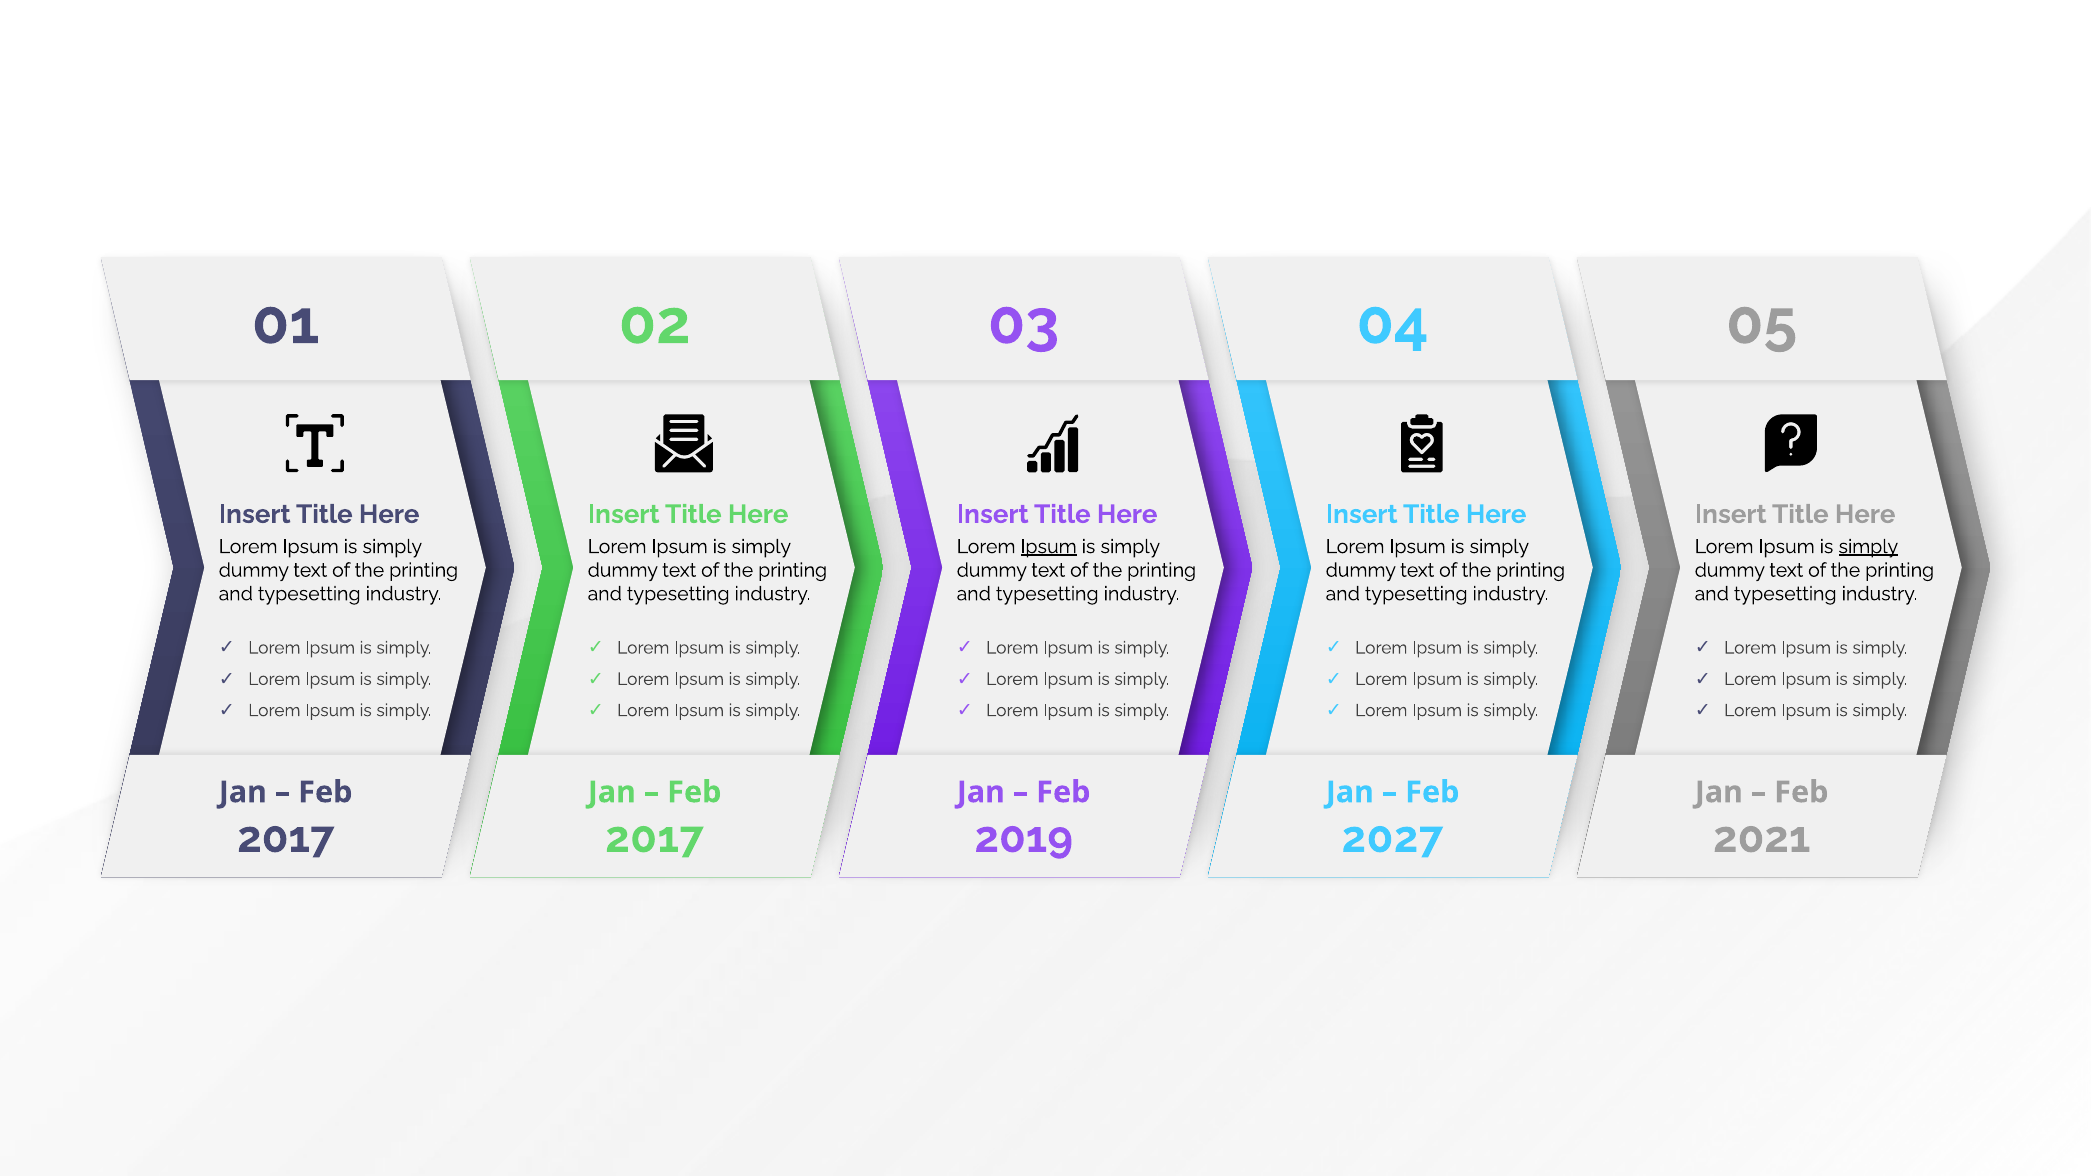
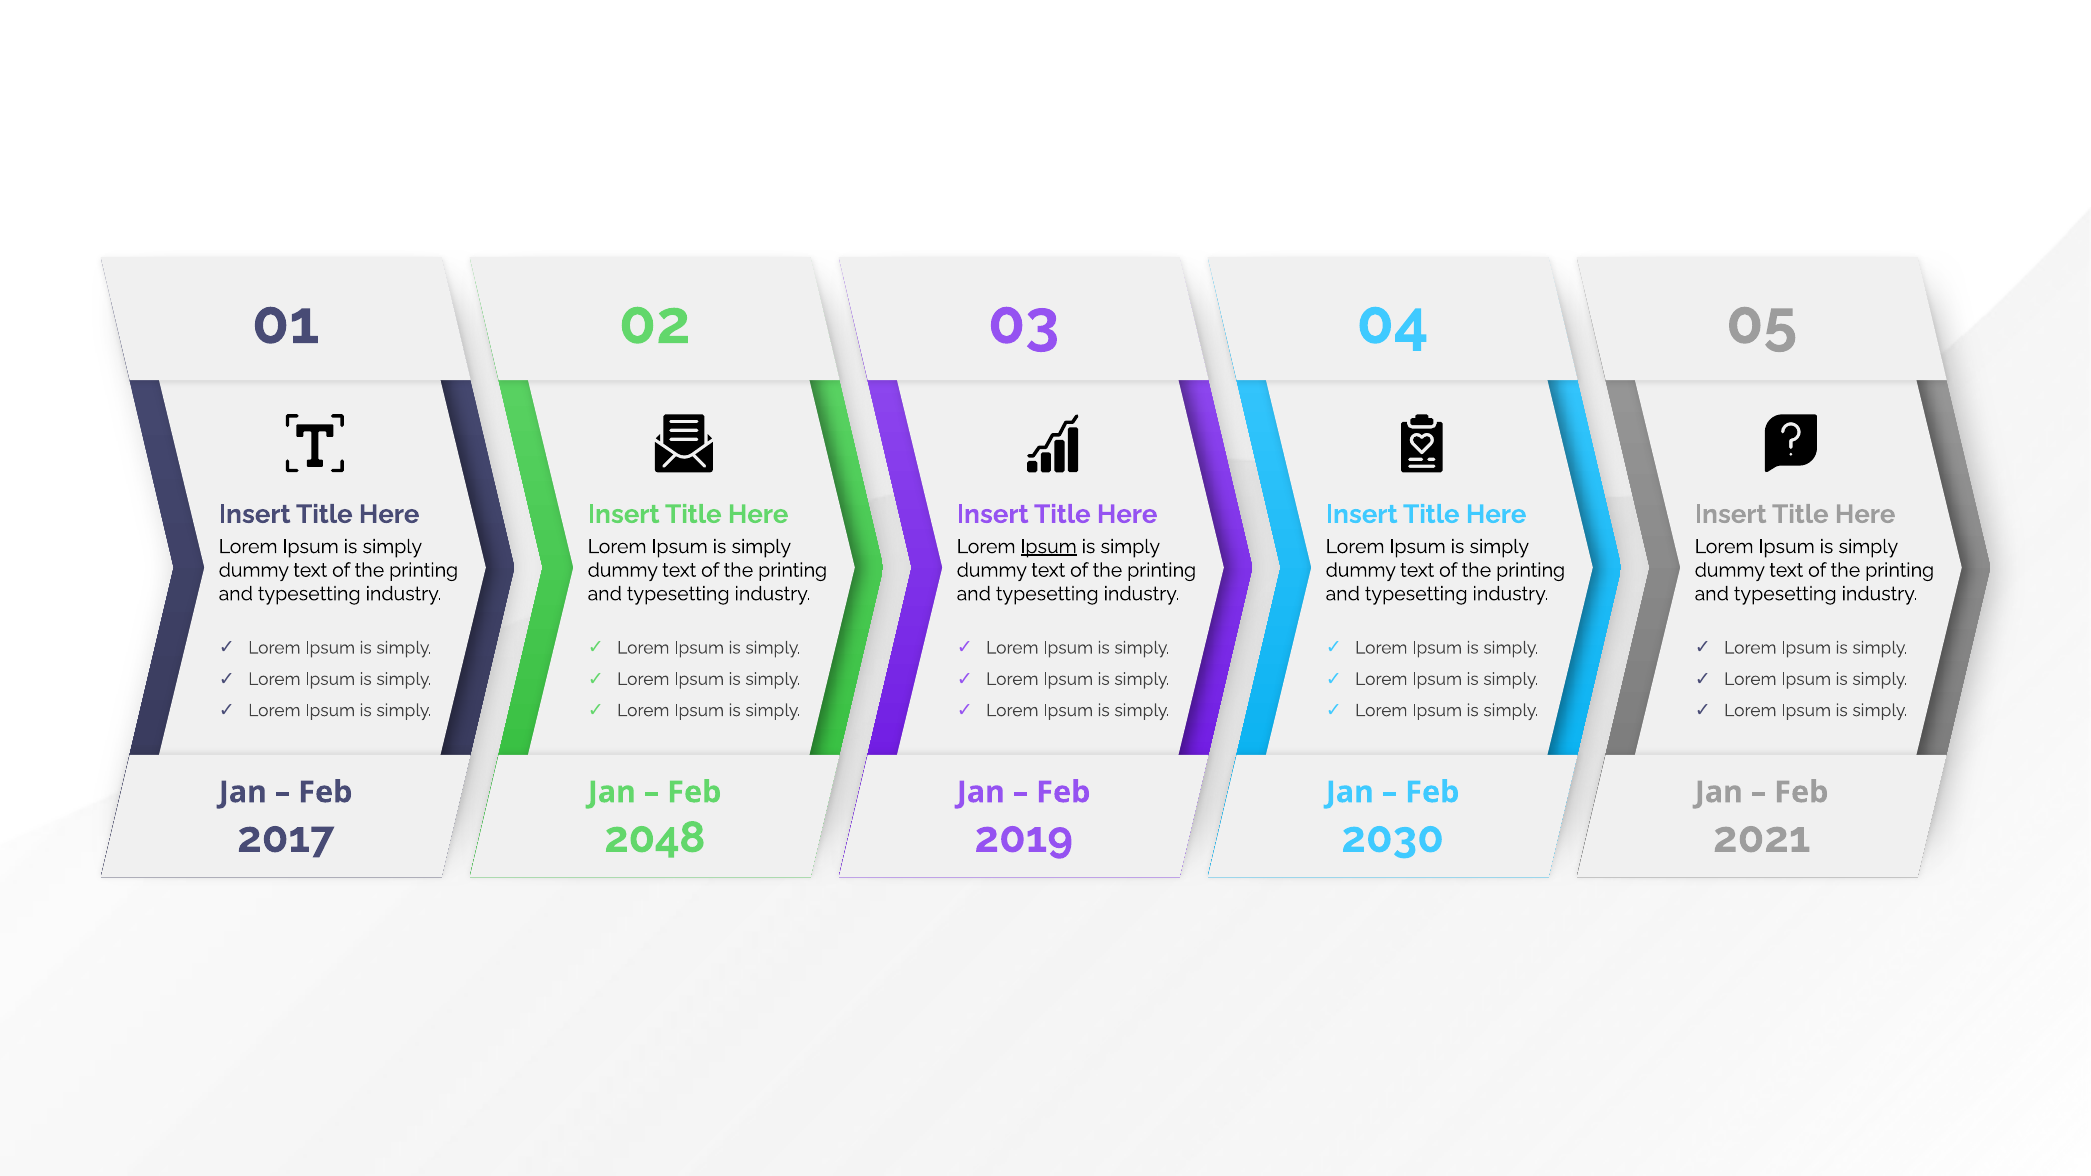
simply at (1868, 547) underline: present -> none
2017 at (654, 838): 2017 -> 2048
2027: 2027 -> 2030
